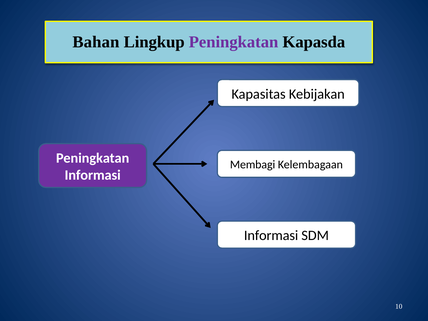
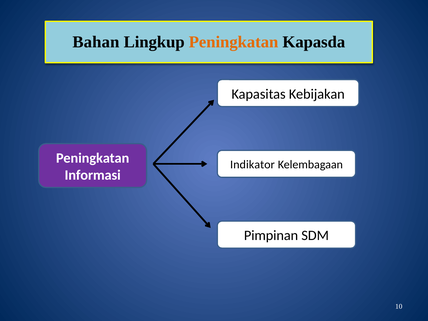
Peningkatan at (234, 42) colour: purple -> orange
Membagi: Membagi -> Indikator
Informasi at (271, 236): Informasi -> Pimpinan
